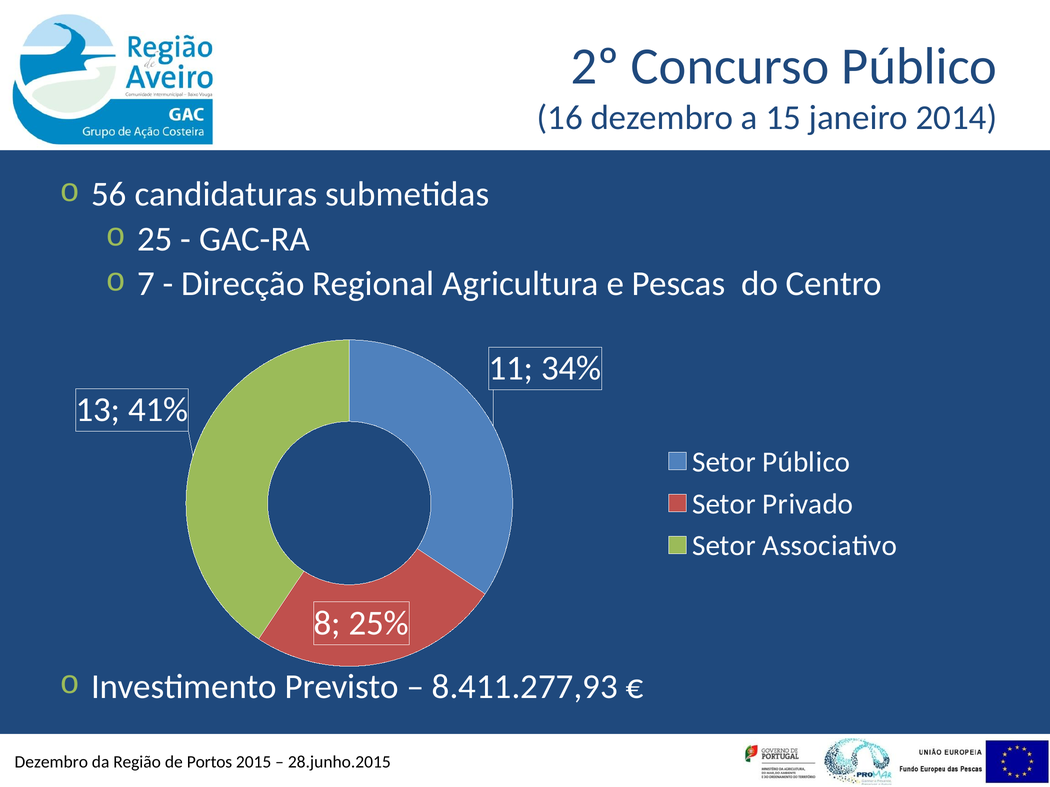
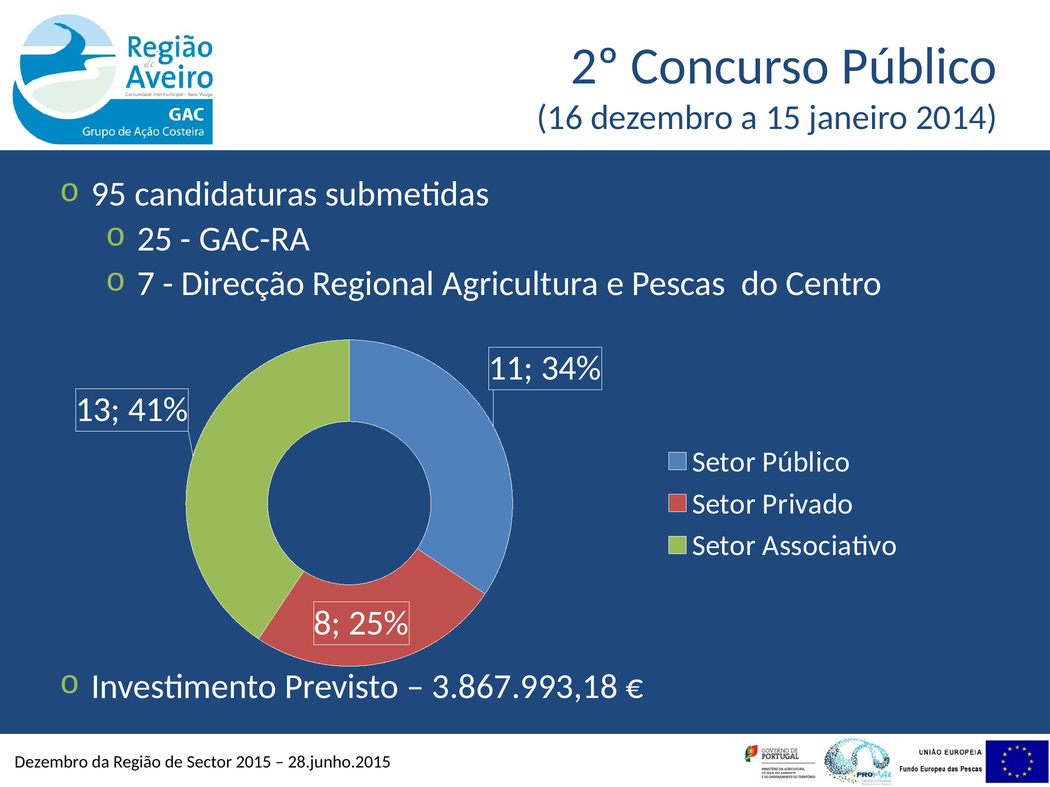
56: 56 -> 95
8.411.277,93: 8.411.277,93 -> 3.867.993,18
Portos: Portos -> Sector
